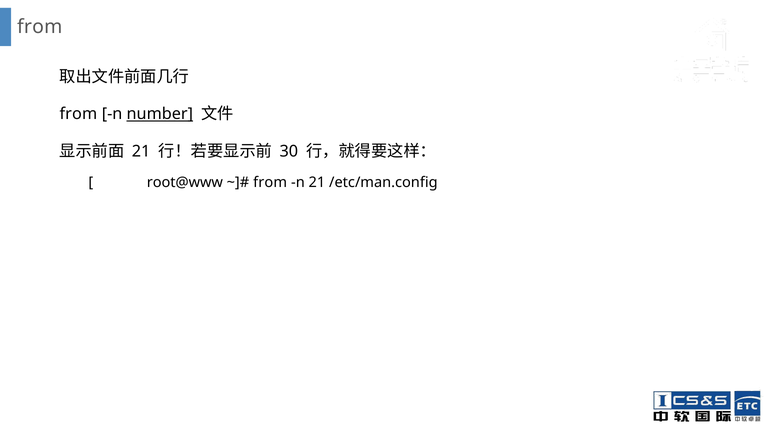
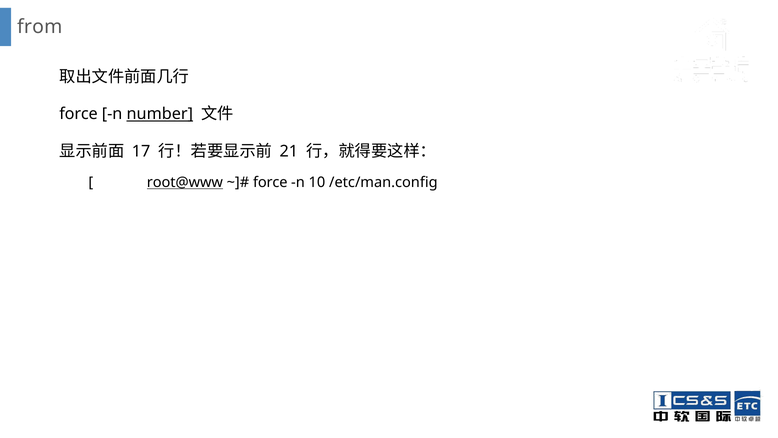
from at (78, 114): from -> force
21 at (141, 151): 21 -> 17
30: 30 -> 21
root@www underline: none -> present
from at (270, 182): from -> force
n 21: 21 -> 10
